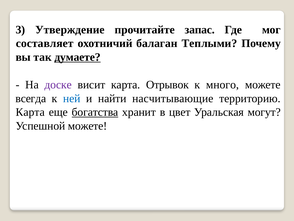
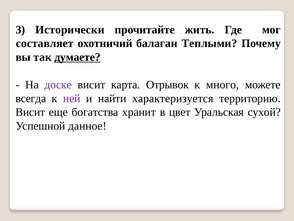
Утверждение: Утверждение -> Исторически
запас: запас -> жить
ней colour: blue -> purple
насчитывающие: насчитывающие -> характеризуется
Карта at (30, 112): Карта -> Висит
богатства underline: present -> none
могут: могут -> сухой
Успешной можете: можете -> данное
